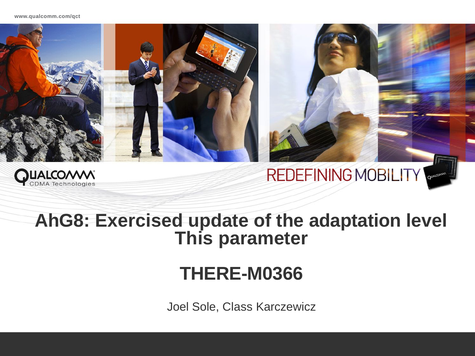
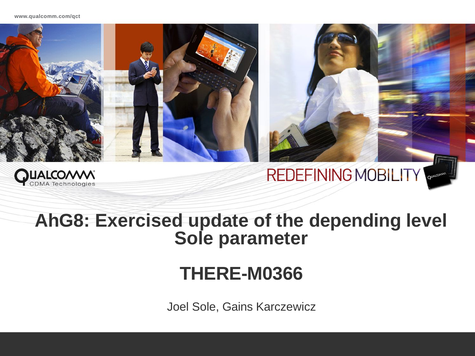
adaptation: adaptation -> depending
This at (194, 239): This -> Sole
Class: Class -> Gains
